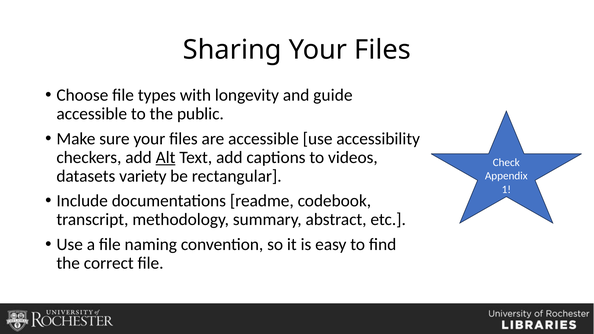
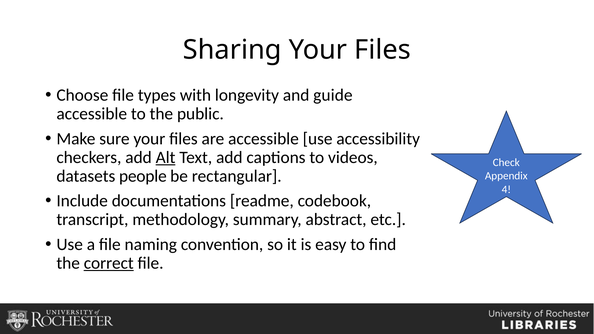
variety: variety -> people
1: 1 -> 4
correct underline: none -> present
